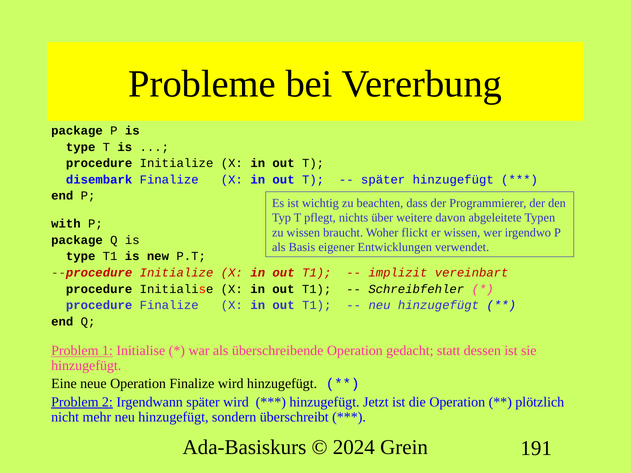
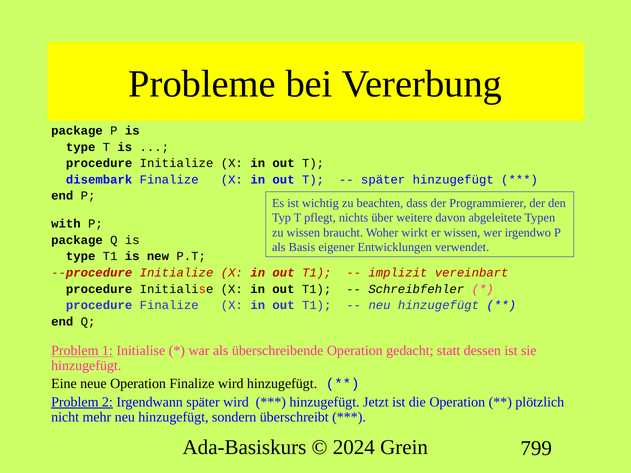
flickt: flickt -> wirkt
191: 191 -> 799
